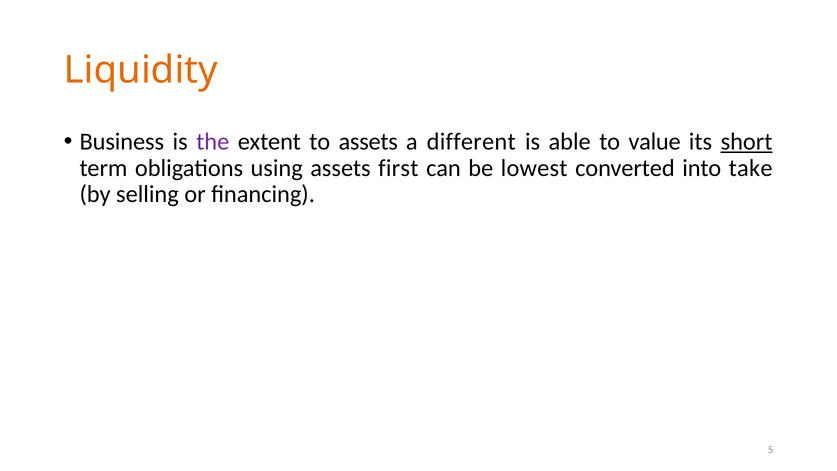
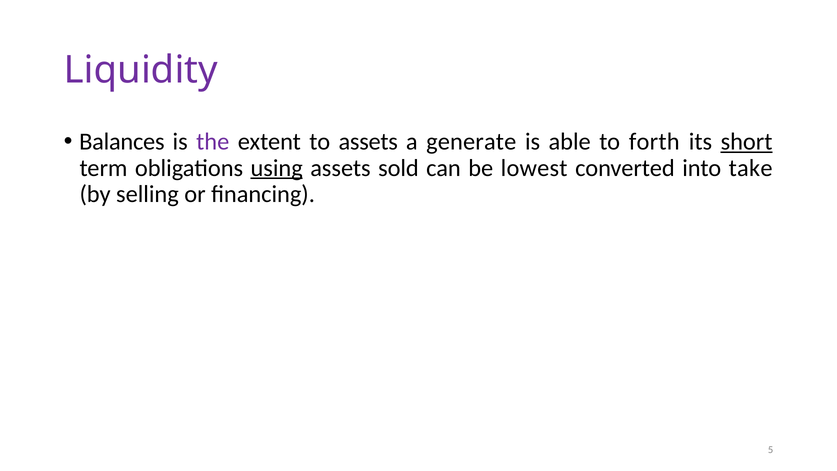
Liquidity colour: orange -> purple
Business: Business -> Balances
different: different -> generate
value: value -> forth
using underline: none -> present
first: first -> sold
